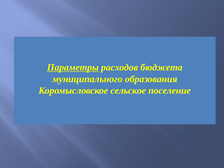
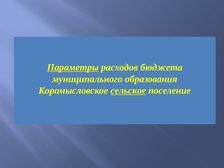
сельское underline: none -> present
